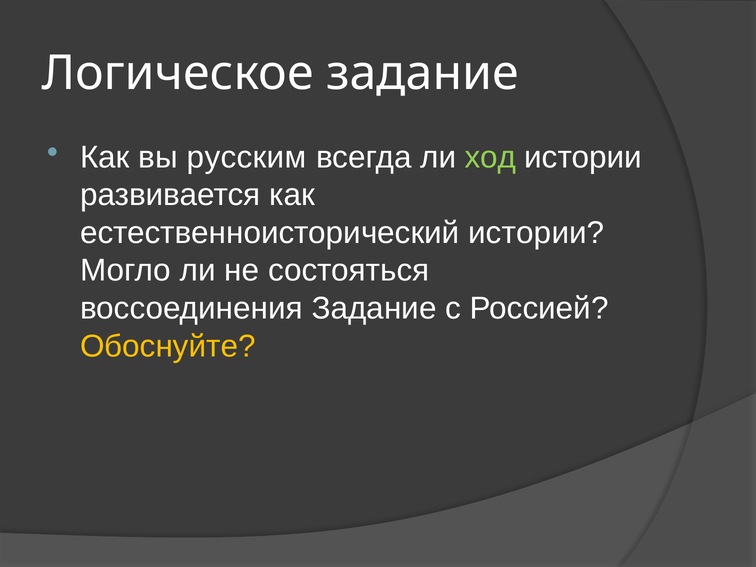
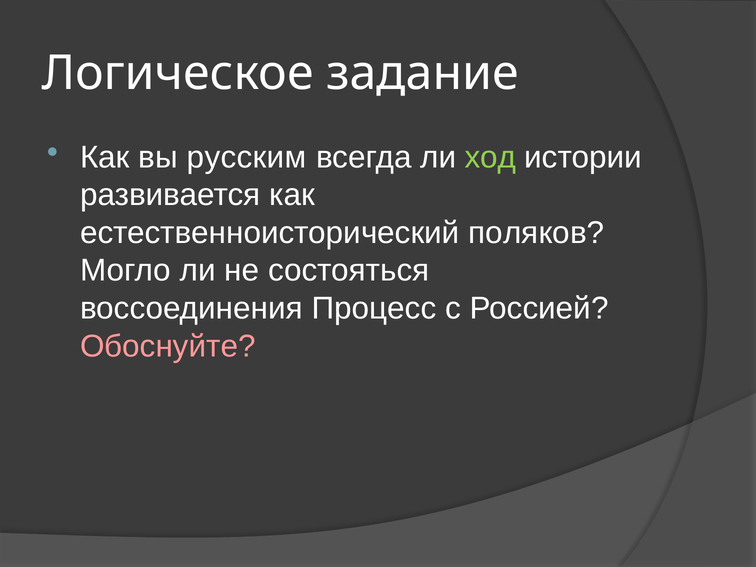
естественноисторический истории: истории -> поляков
воссоединения Задание: Задание -> Процесс
Обоснуйте colour: yellow -> pink
